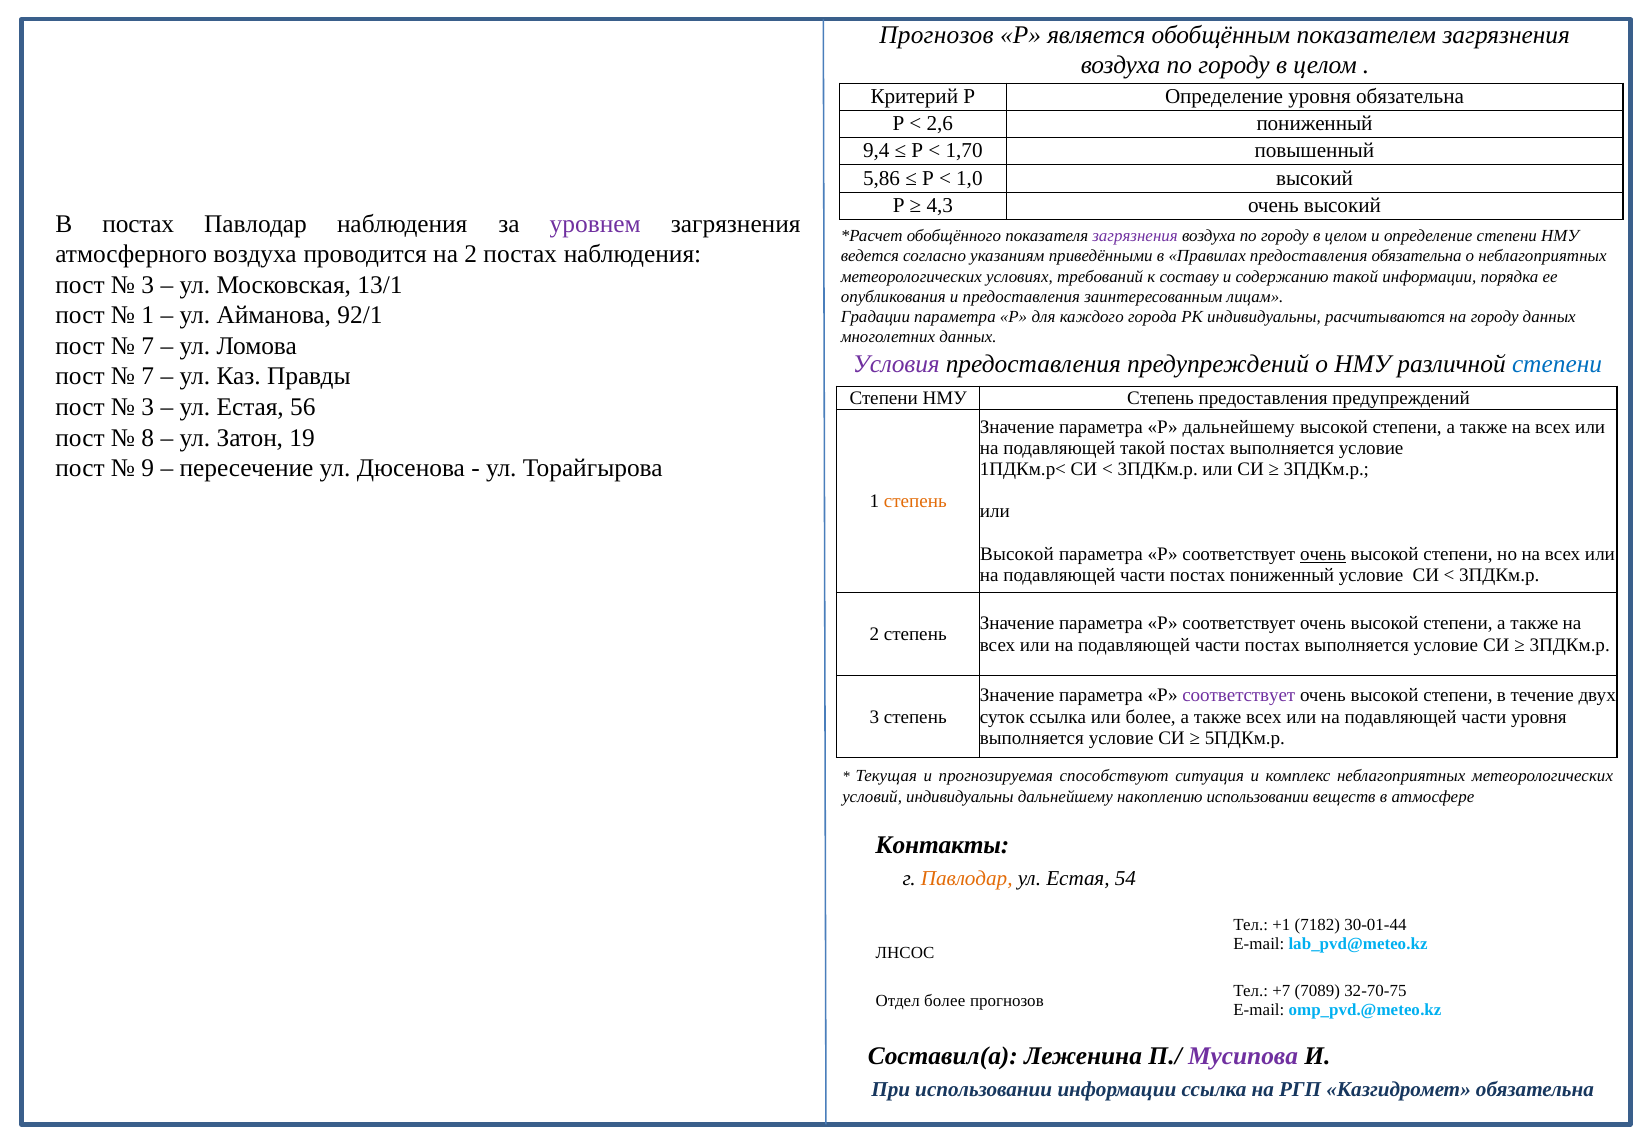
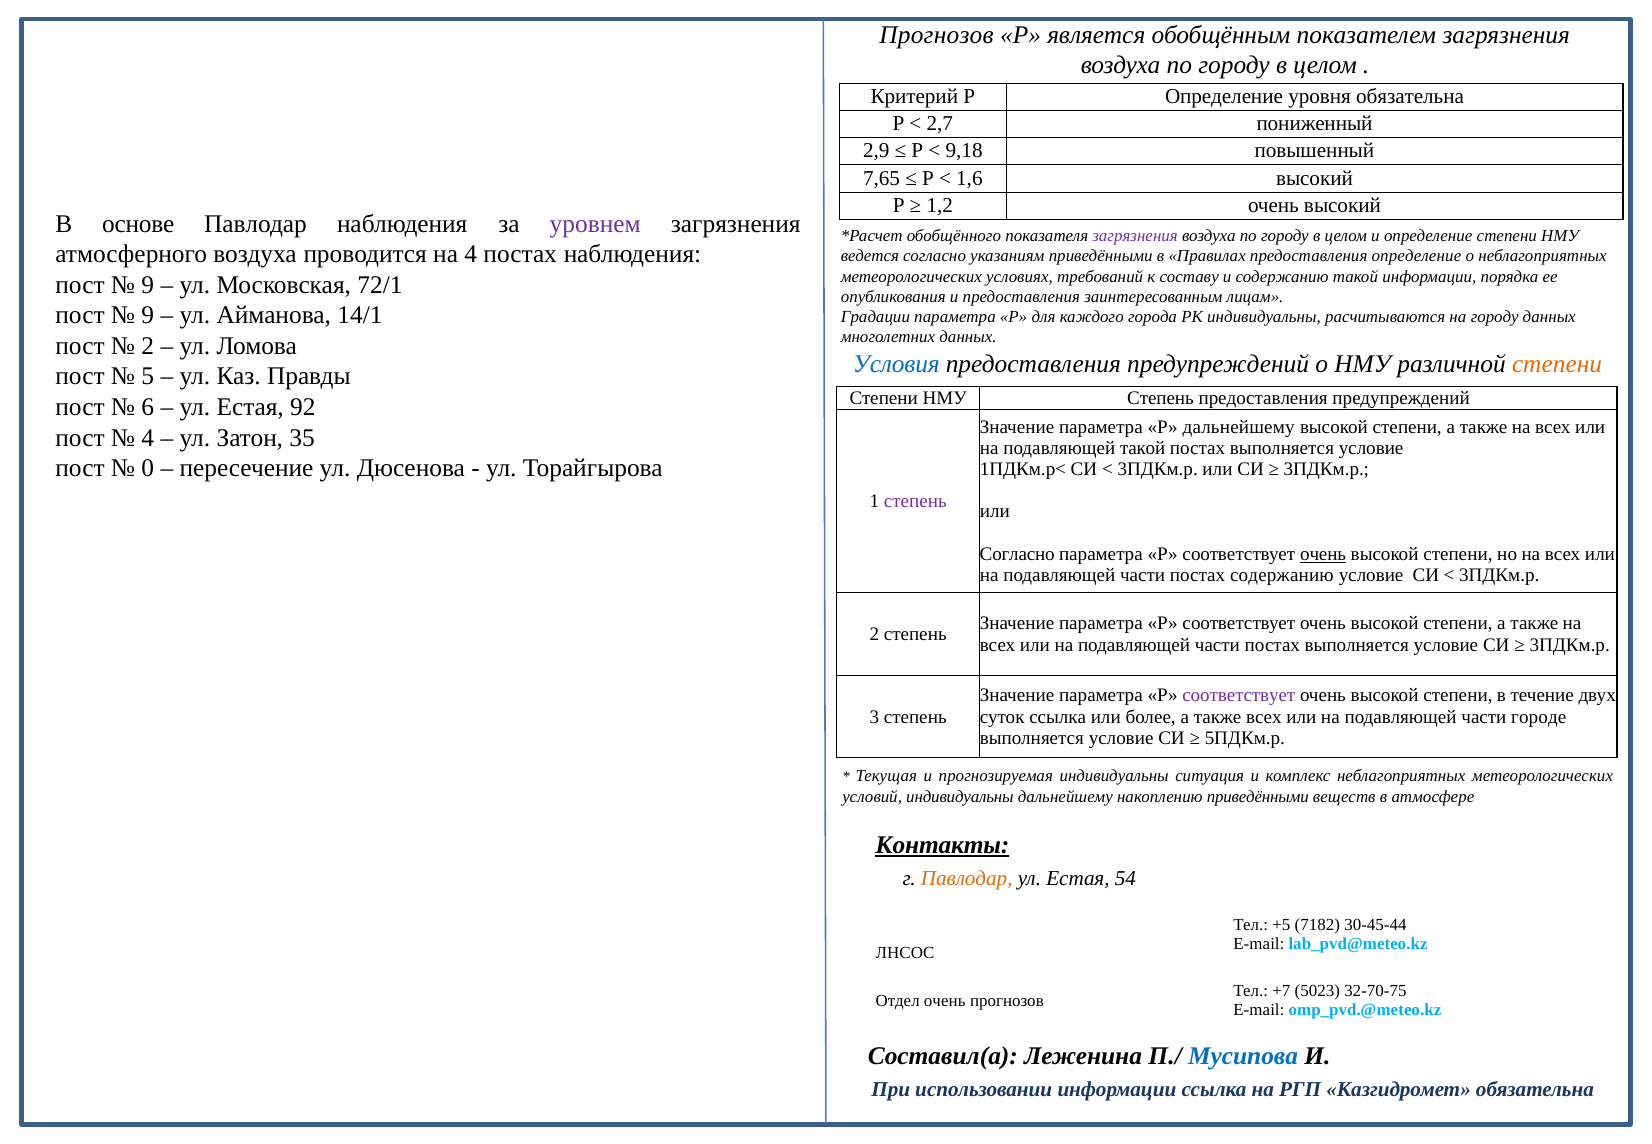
2,6: 2,6 -> 2,7
9,4: 9,4 -> 2,9
1,70: 1,70 -> 9,18
5,86: 5,86 -> 7,65
1,0: 1,0 -> 1,6
4,3: 4,3 -> 1,2
В постах: постах -> основе
на 2: 2 -> 4
предоставления обязательна: обязательна -> определение
3 at (148, 285): 3 -> 9
13/1: 13/1 -> 72/1
1 at (148, 316): 1 -> 9
92/1: 92/1 -> 14/1
7 at (148, 346): 7 -> 2
Условия colour: purple -> blue
степени at (1557, 364) colour: blue -> orange
7 at (148, 377): 7 -> 5
3 at (148, 407): 3 -> 6
56: 56 -> 92
8 at (148, 438): 8 -> 4
19: 19 -> 35
9: 9 -> 0
степень at (915, 501) colour: orange -> purple
Высокой at (1017, 554): Высокой -> Согласно
постах пониженный: пониженный -> содержанию
части уровня: уровня -> городе
прогнозируемая способствуют: способствуют -> индивидуальны
накоплению использовании: использовании -> приведёнными
Контакты underline: none -> present
+1: +1 -> +5
30-01-44: 30-01-44 -> 30-45-44
7089: 7089 -> 5023
Отдел более: более -> очень
Мусипова colour: purple -> blue
